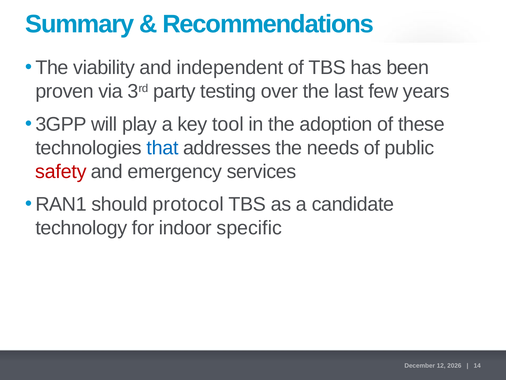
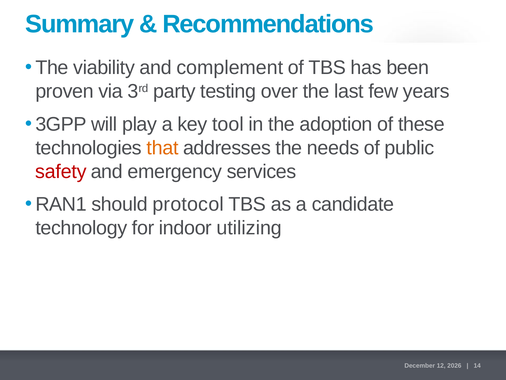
independent: independent -> complement
that colour: blue -> orange
specific: specific -> utilizing
